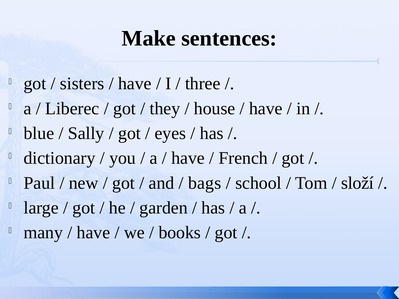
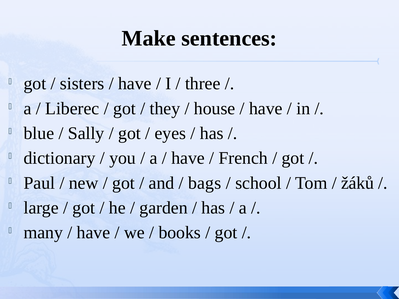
složí: složí -> žáků
